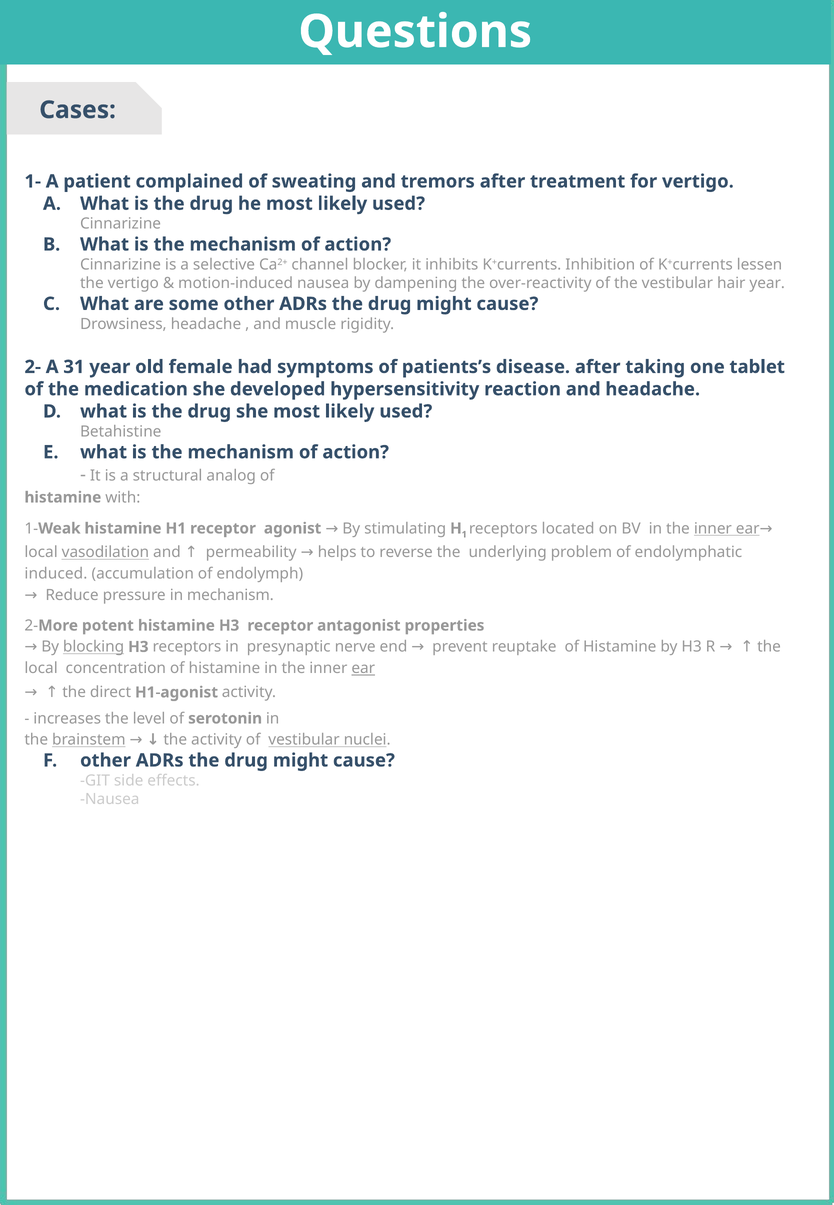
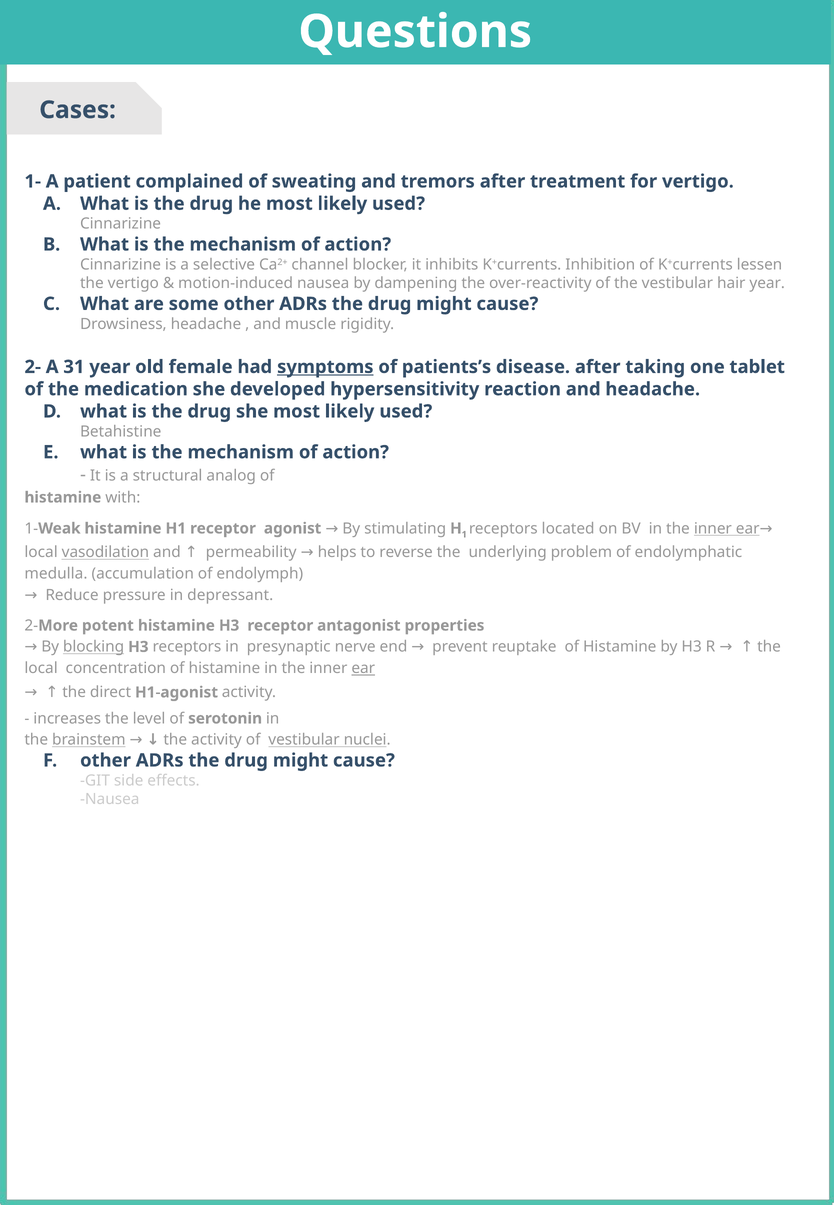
symptoms underline: none -> present
induced: induced -> medulla
in mechanism: mechanism -> depressant
